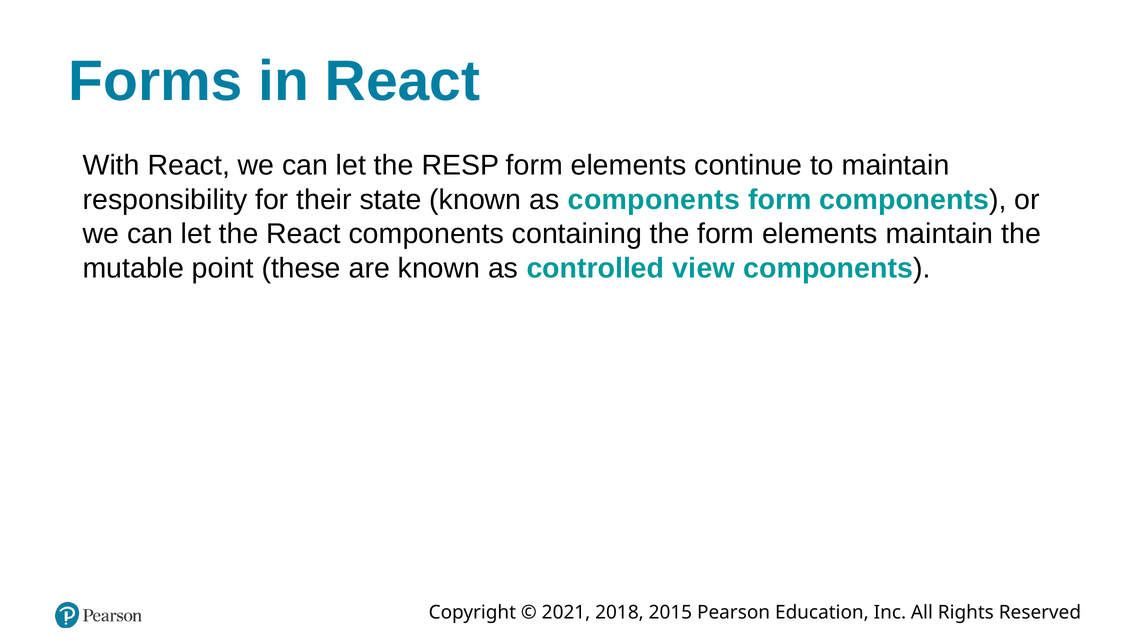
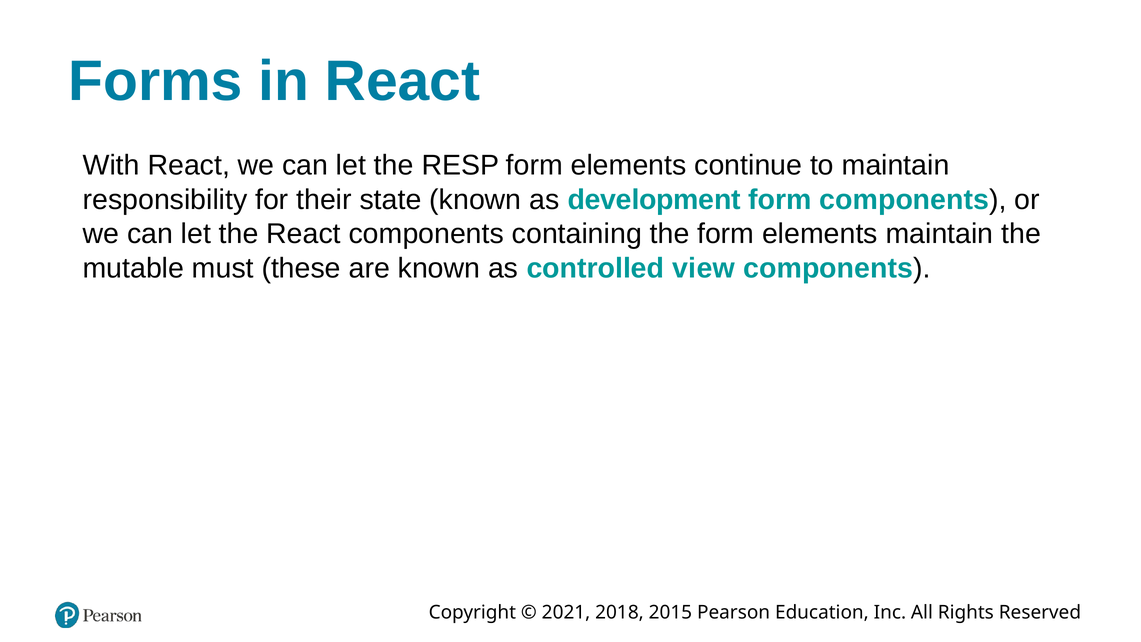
as components: components -> development
point: point -> must
